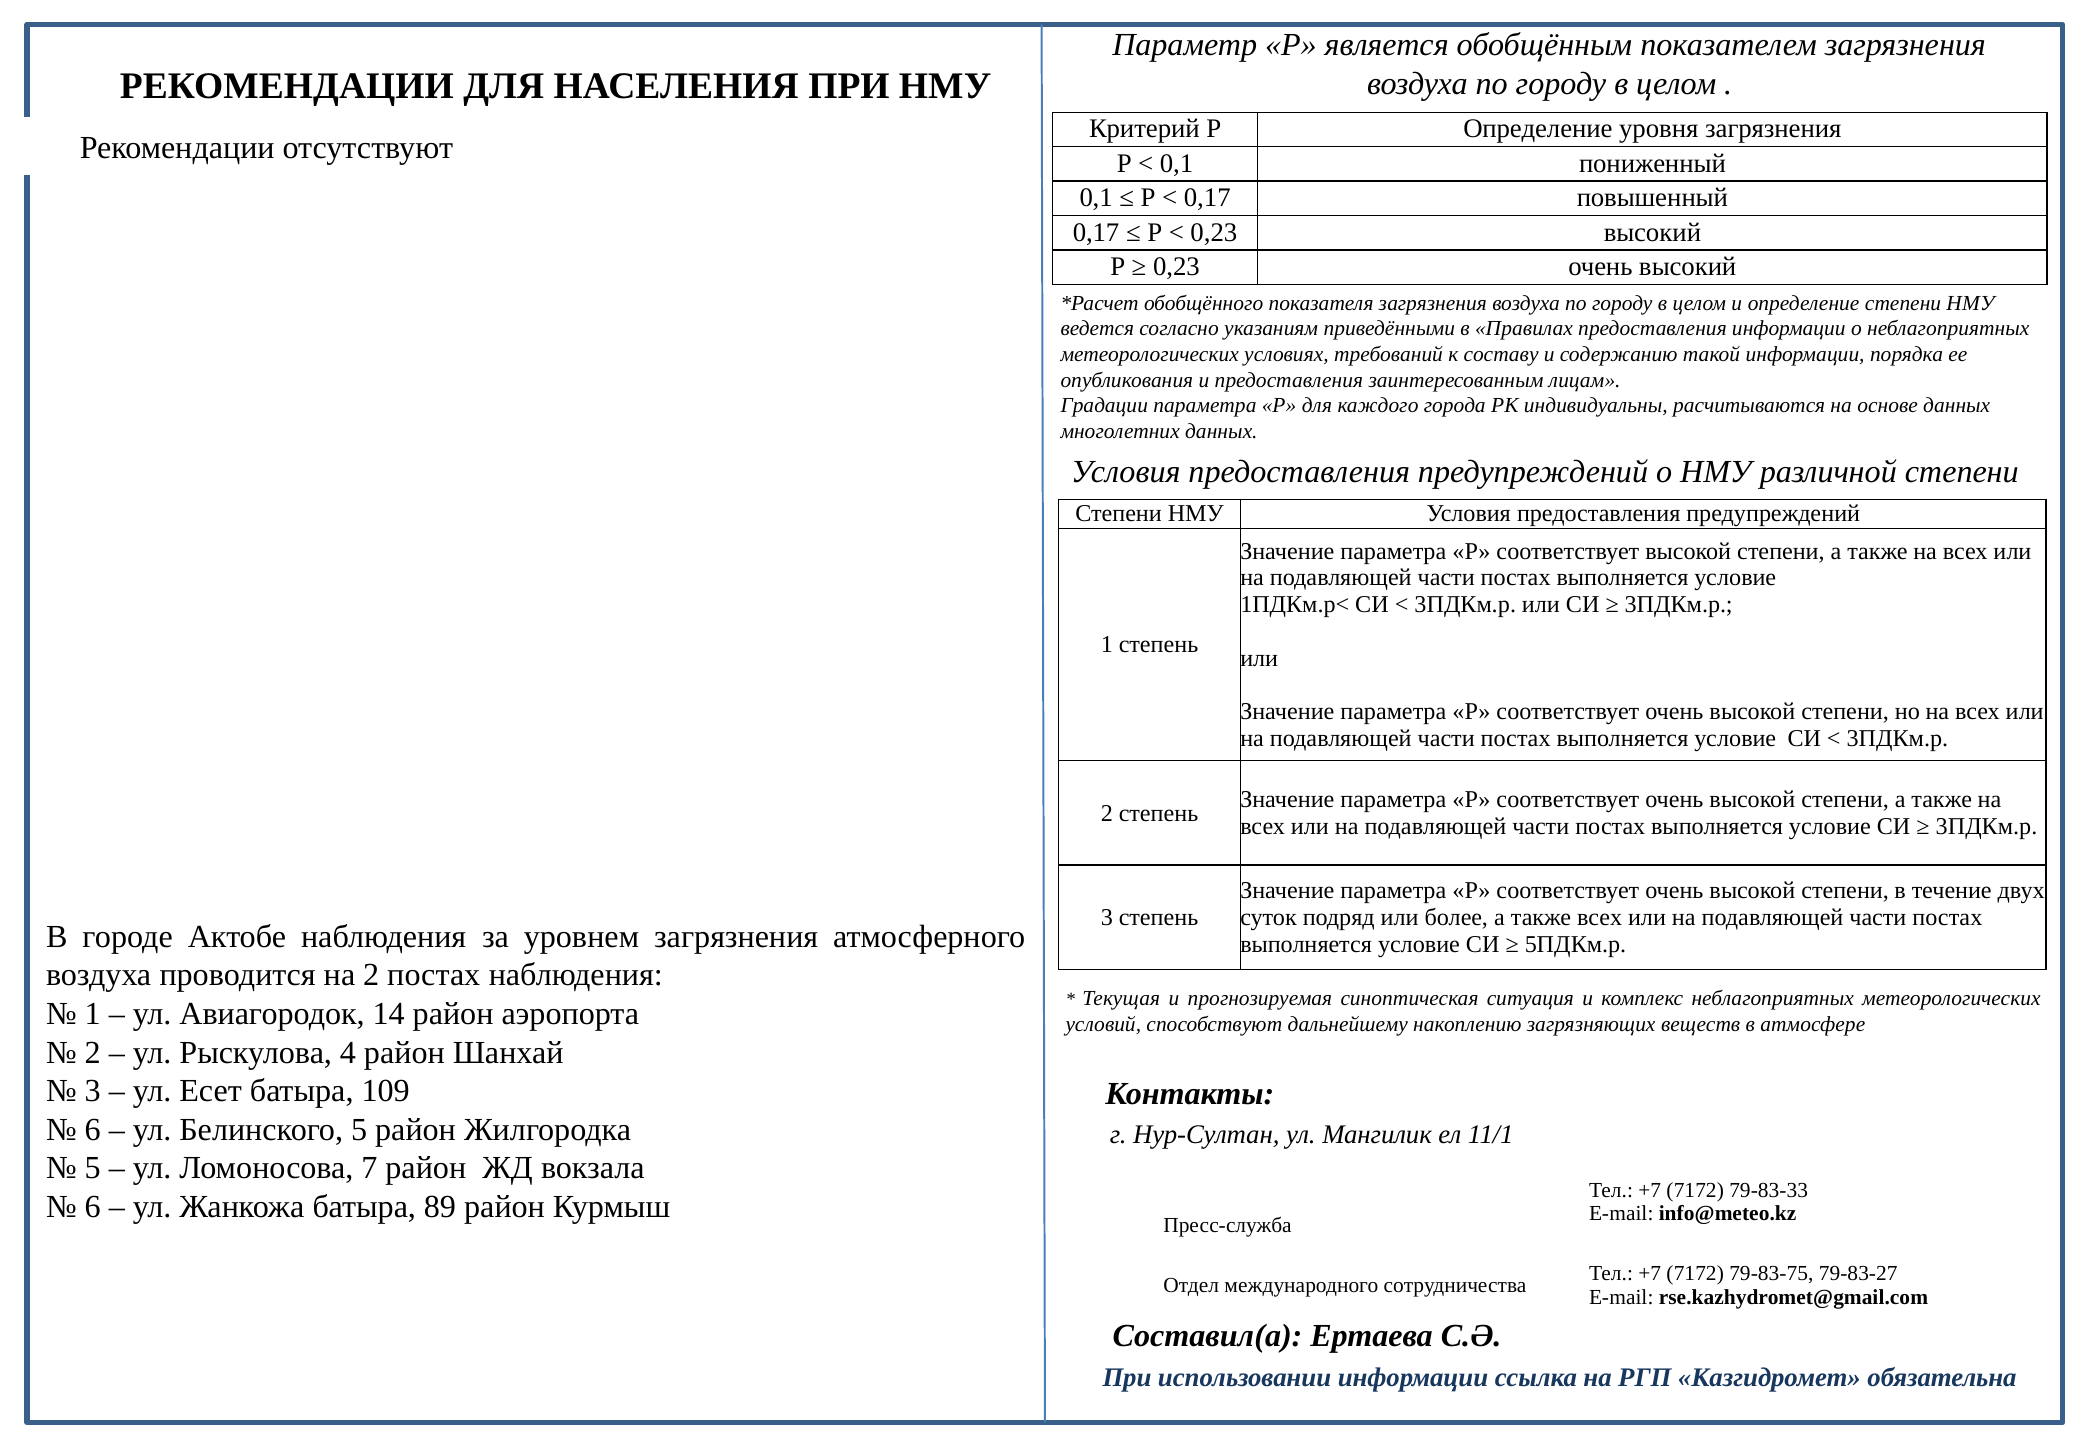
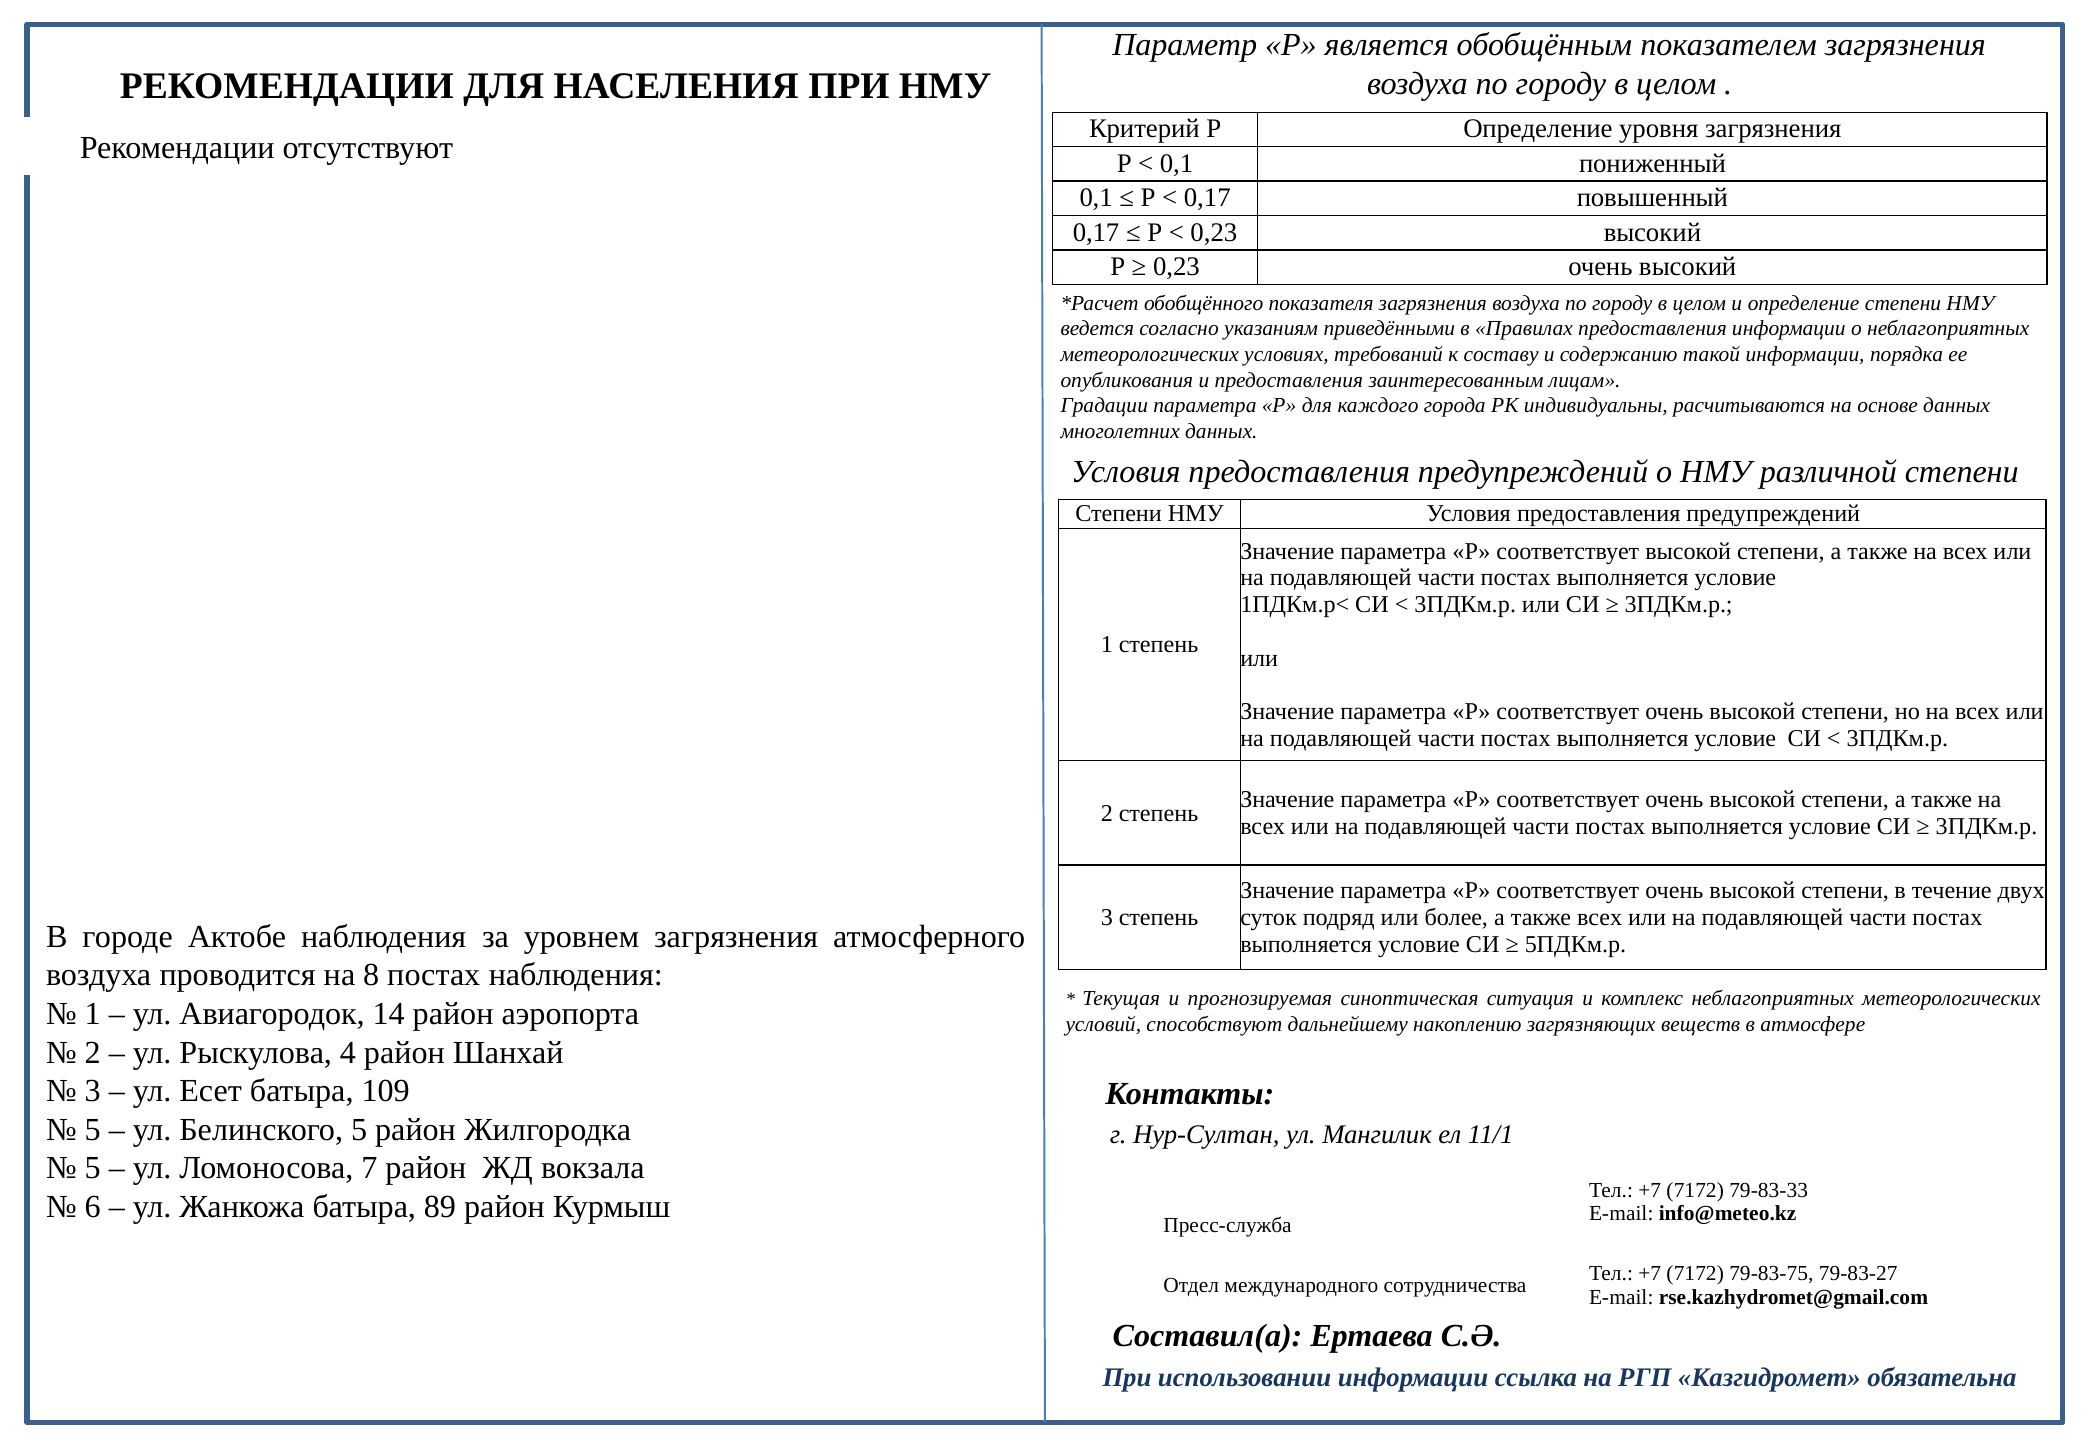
на 2: 2 -> 8
6 at (93, 1130): 6 -> 5
